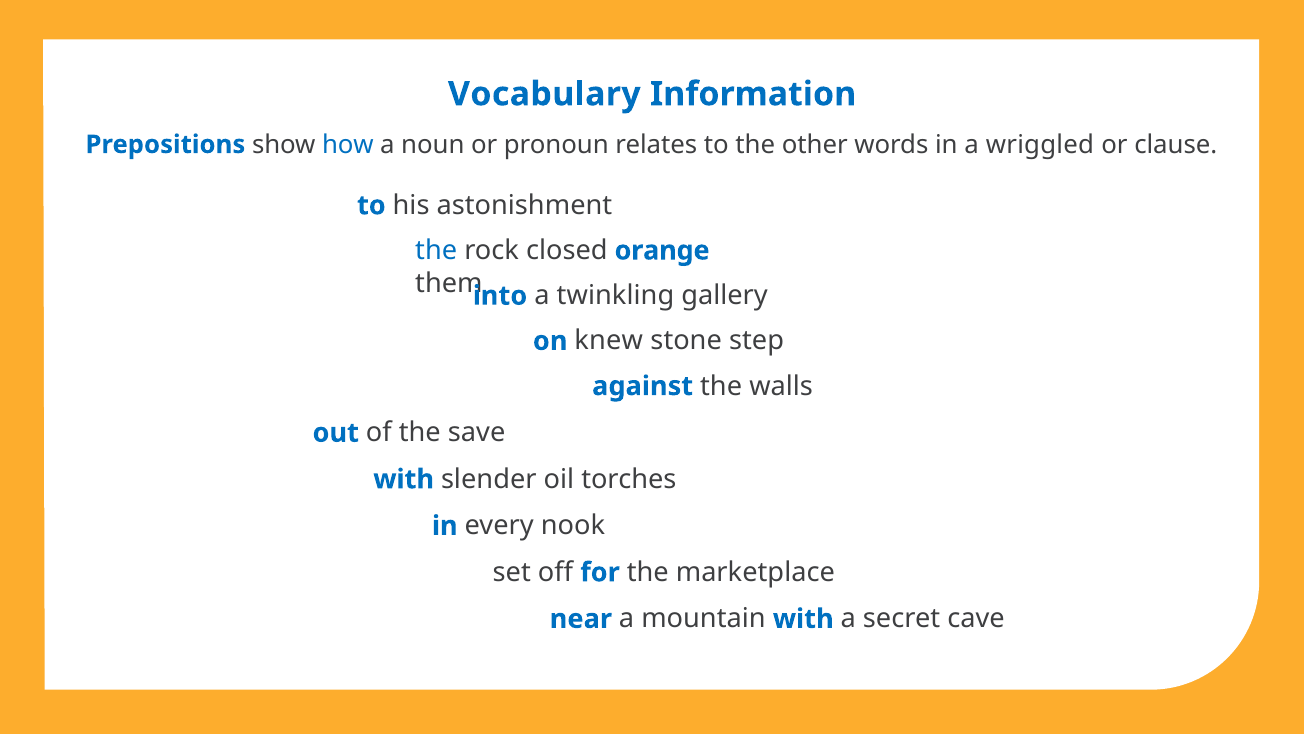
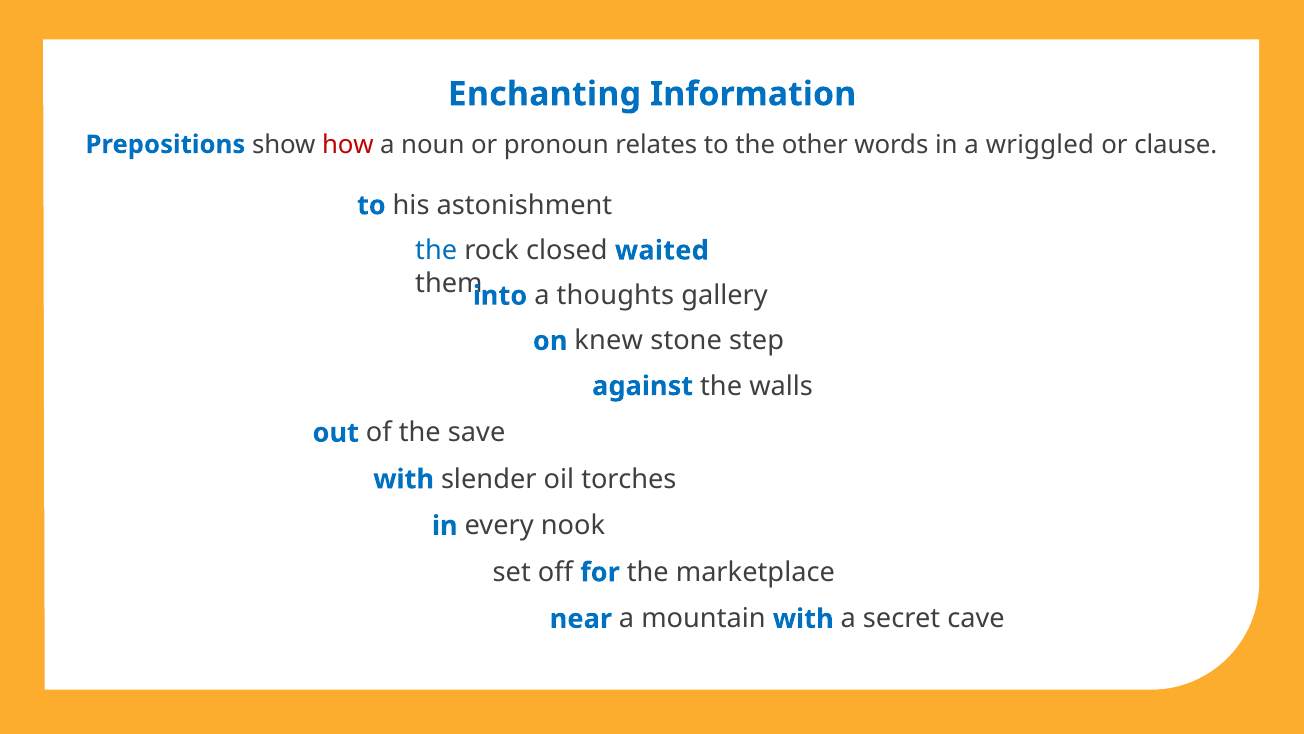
Vocabulary: Vocabulary -> Enchanting
how colour: blue -> red
orange: orange -> waited
twinkling: twinkling -> thoughts
